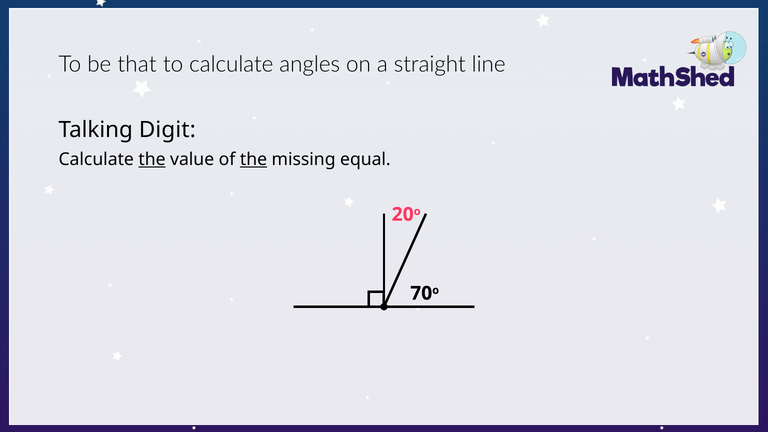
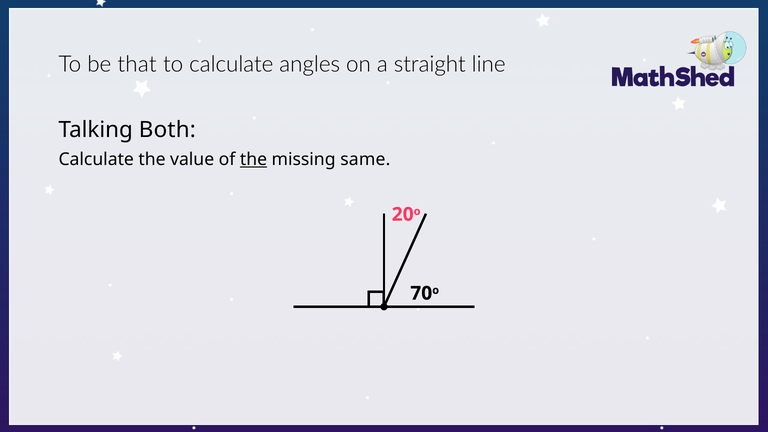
Digit: Digit -> Both
the at (152, 159) underline: present -> none
equal: equal -> same
